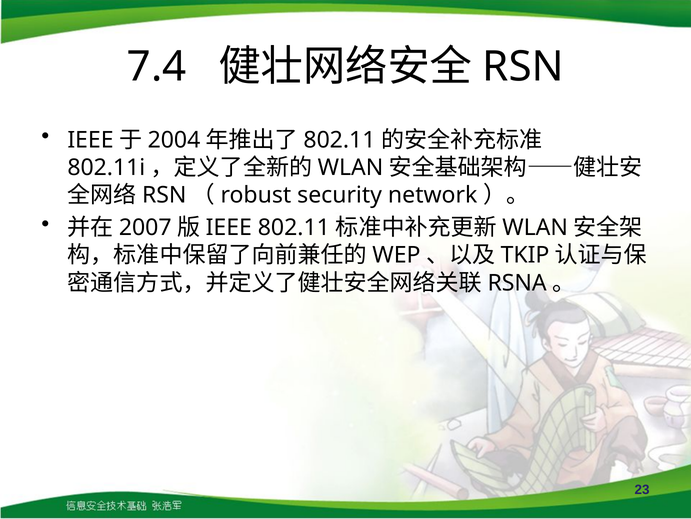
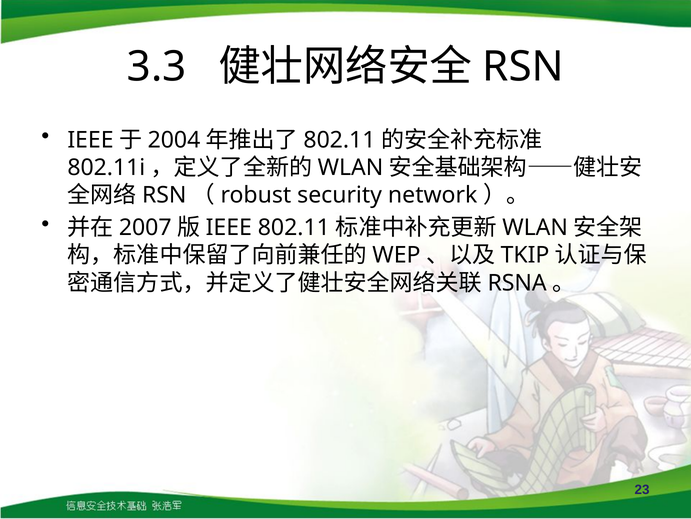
7.4: 7.4 -> 3.3
